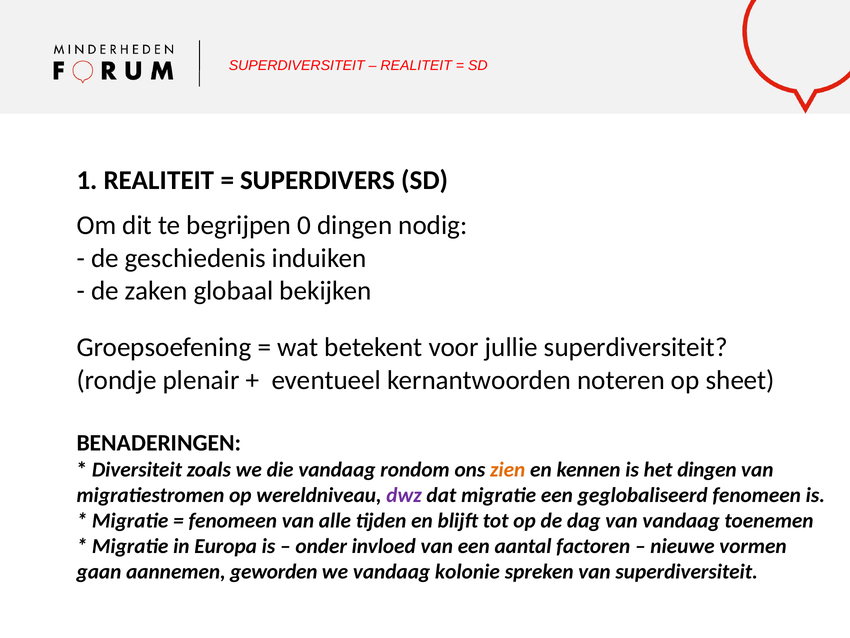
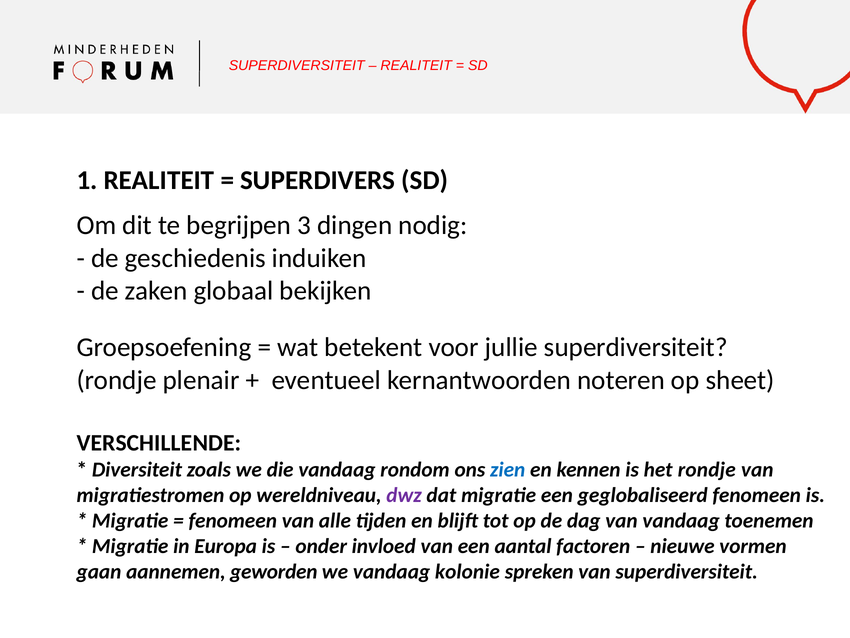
0: 0 -> 3
BENADERINGEN: BENADERINGEN -> VERSCHILLENDE
zien colour: orange -> blue
het dingen: dingen -> rondje
